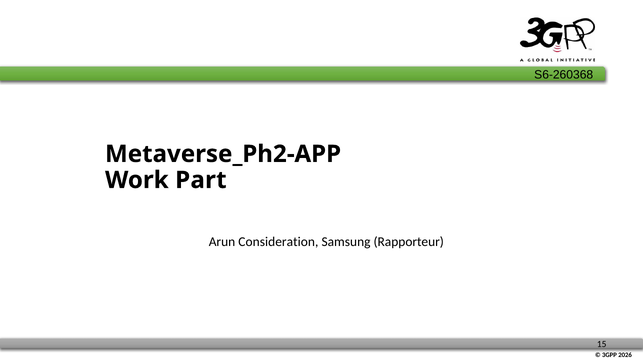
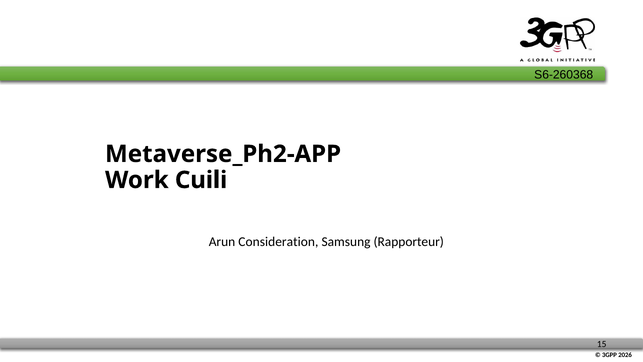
Part: Part -> Cuili
